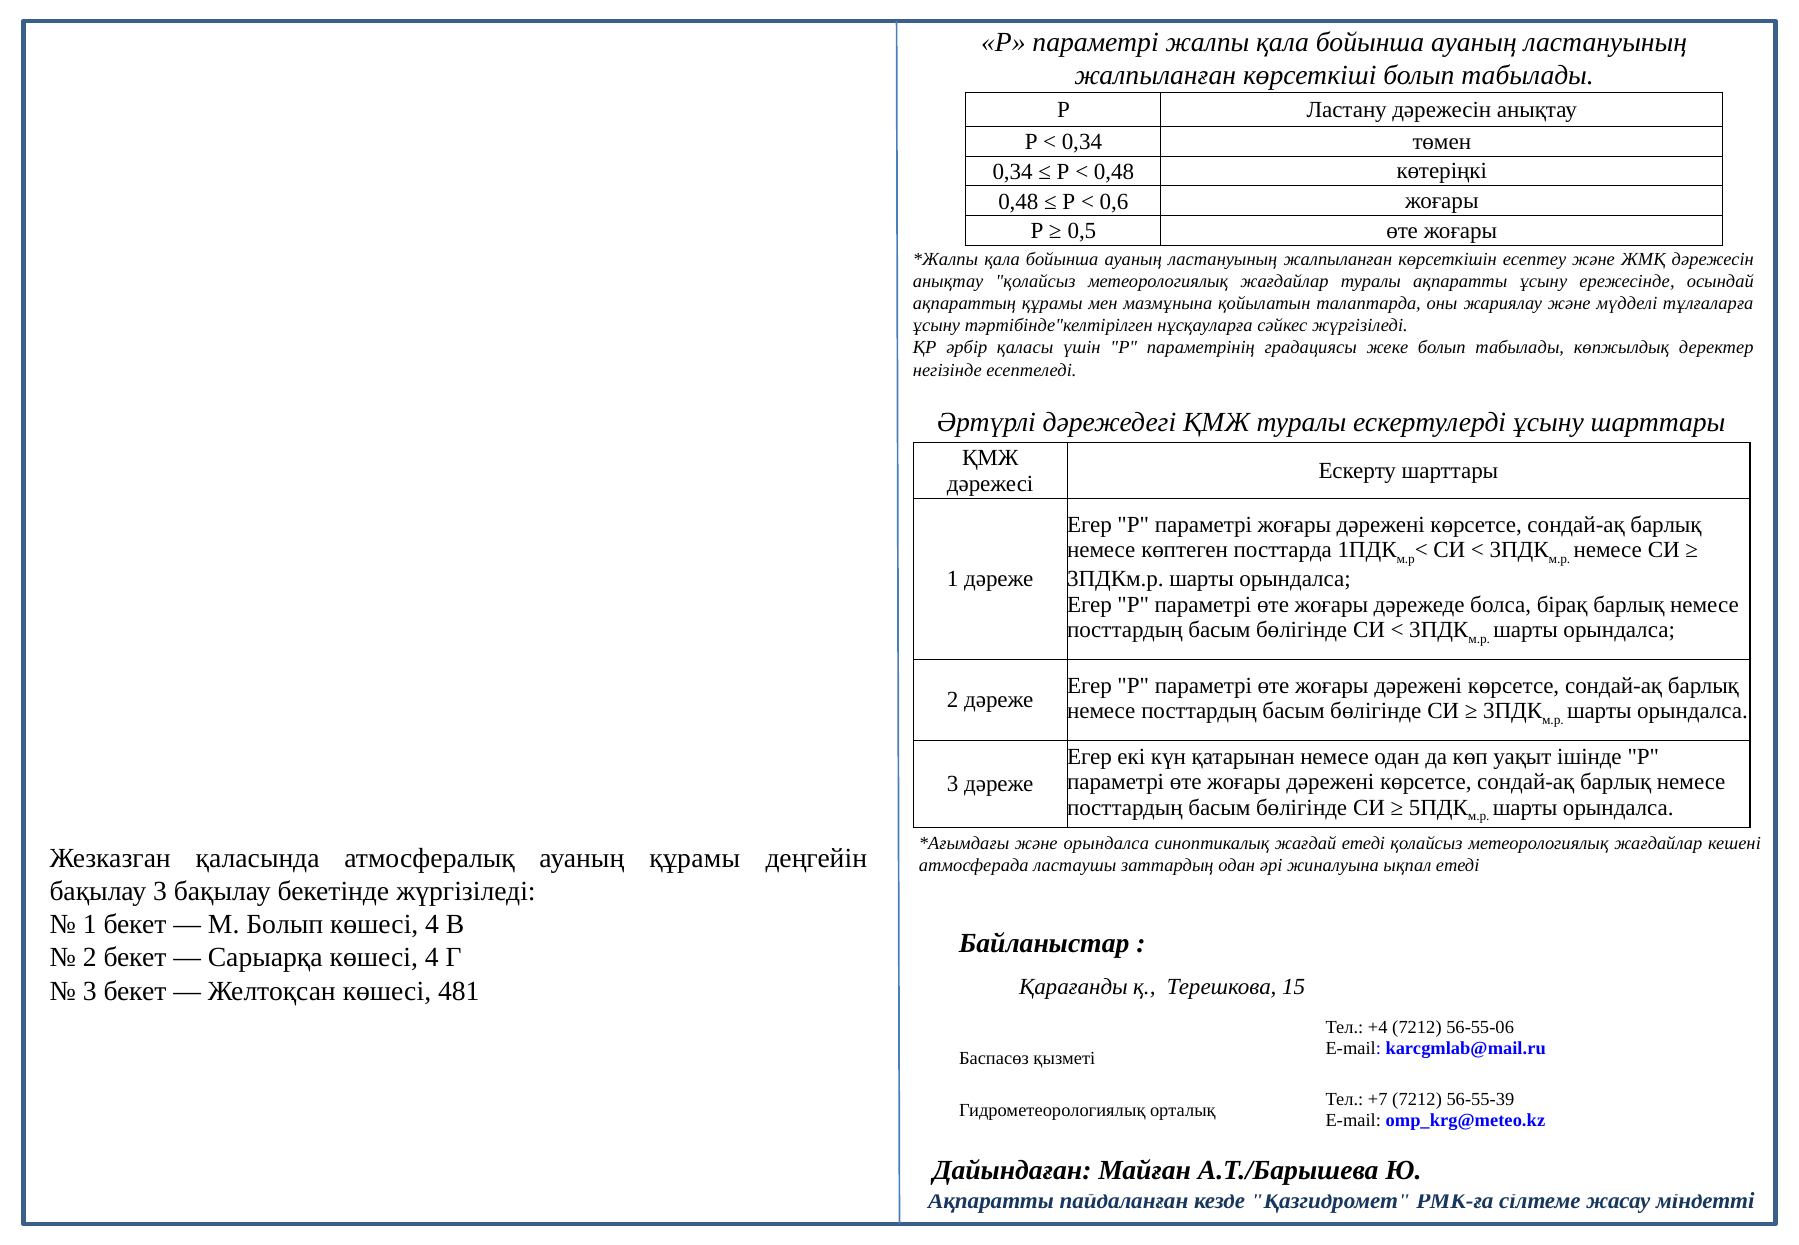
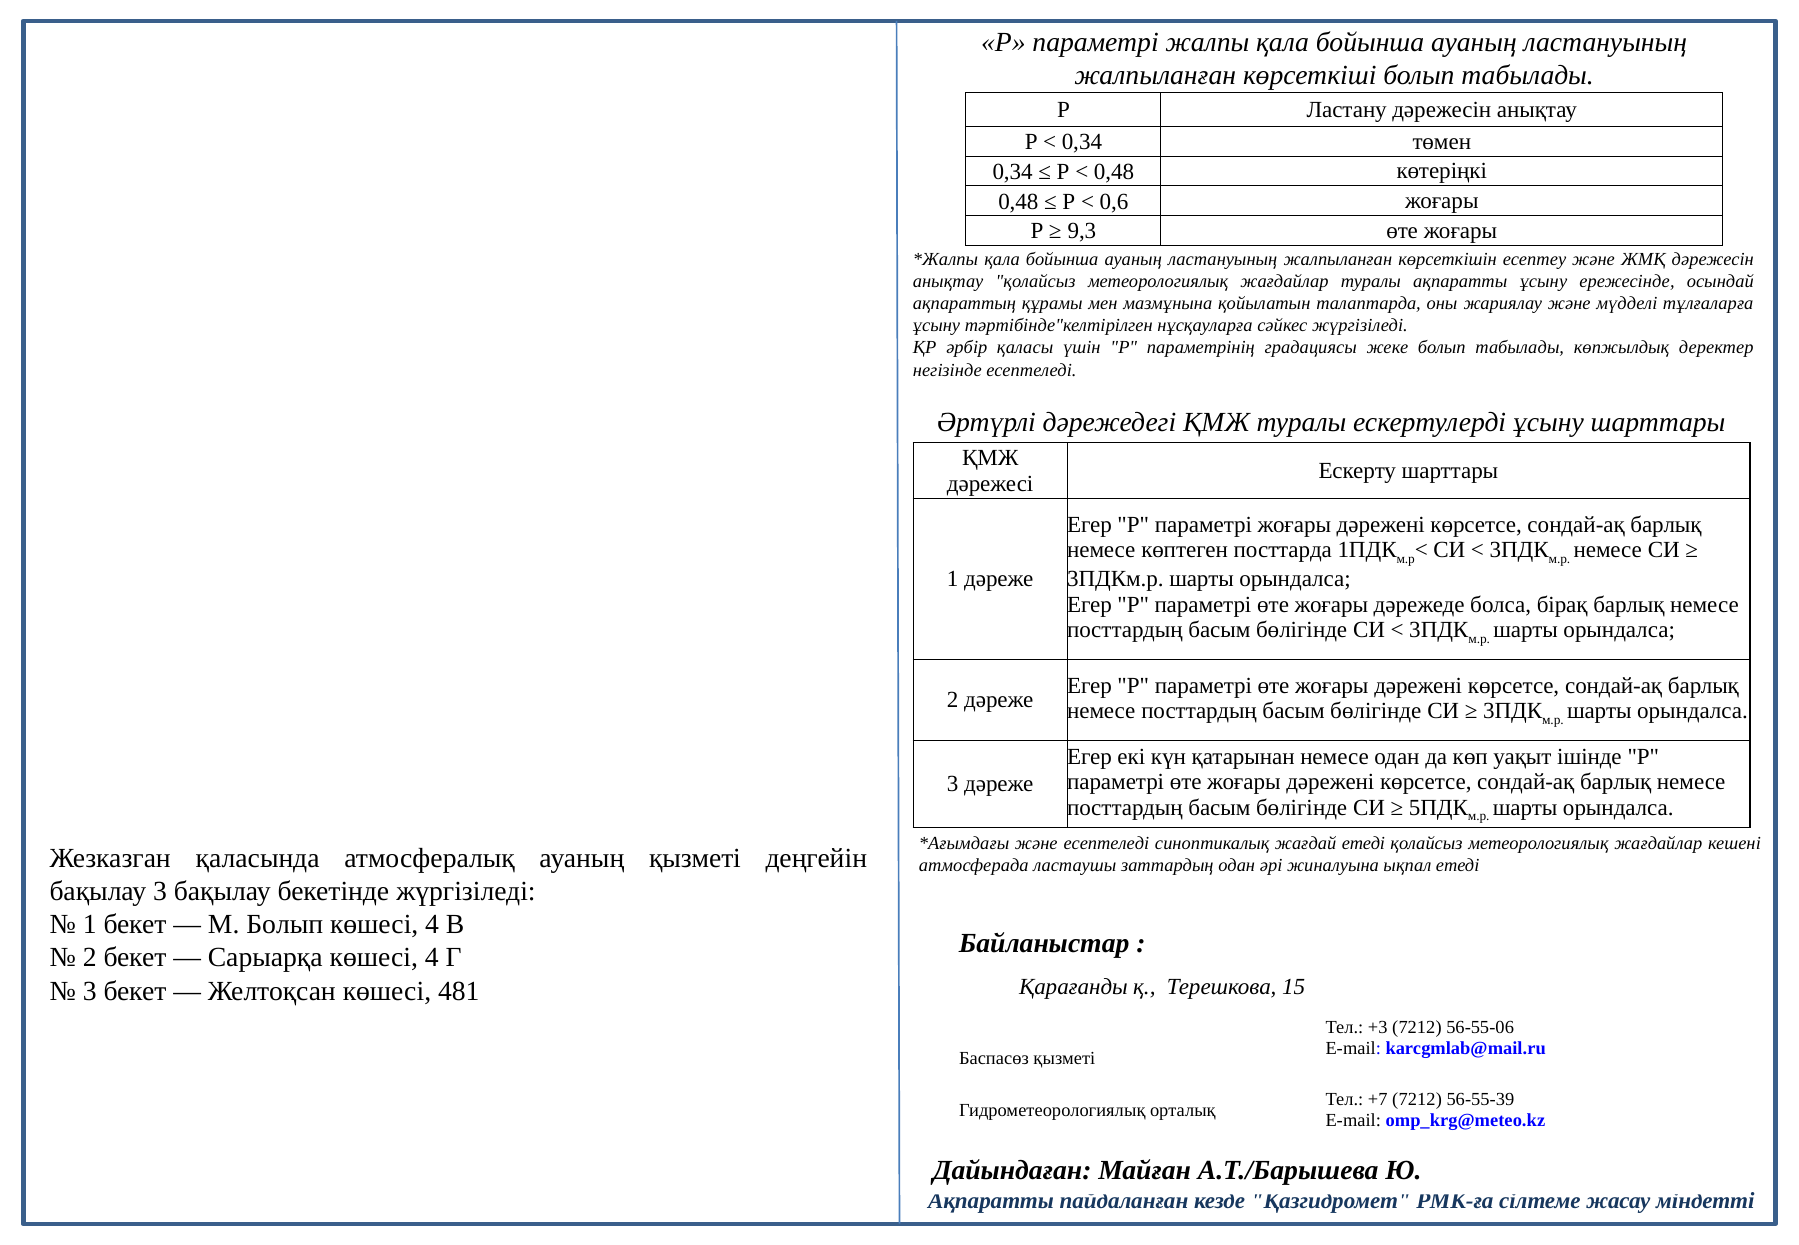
0,5: 0,5 -> 9,3
және орындалса: орындалса -> есептеледі
ауаның құрамы: құрамы -> қызметі
+4: +4 -> +3
